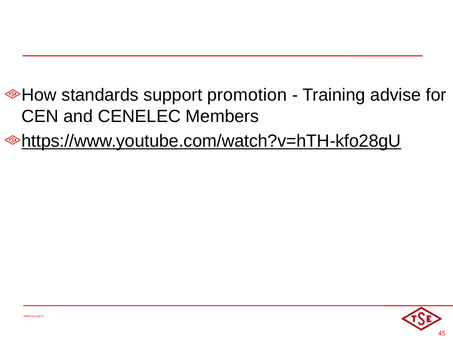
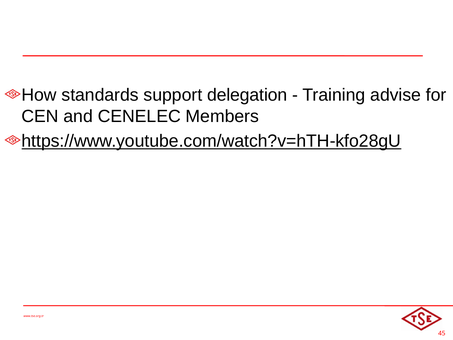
promotion: promotion -> delegation
